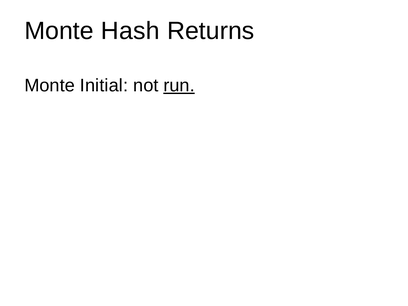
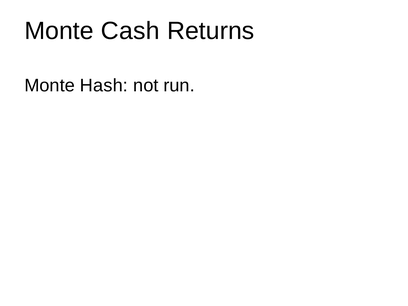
Hash: Hash -> Cash
Initial: Initial -> Hash
run underline: present -> none
